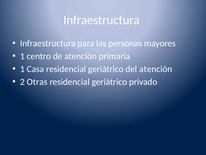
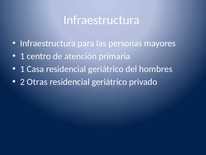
del atención: atención -> hombres
